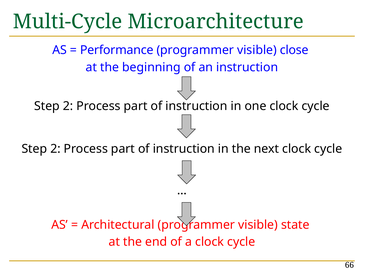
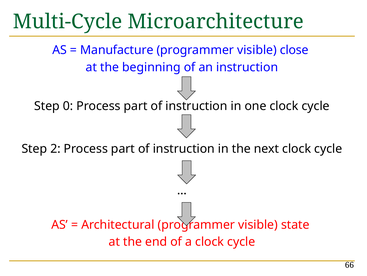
Performance: Performance -> Manufacture
2 at (68, 106): 2 -> 0
